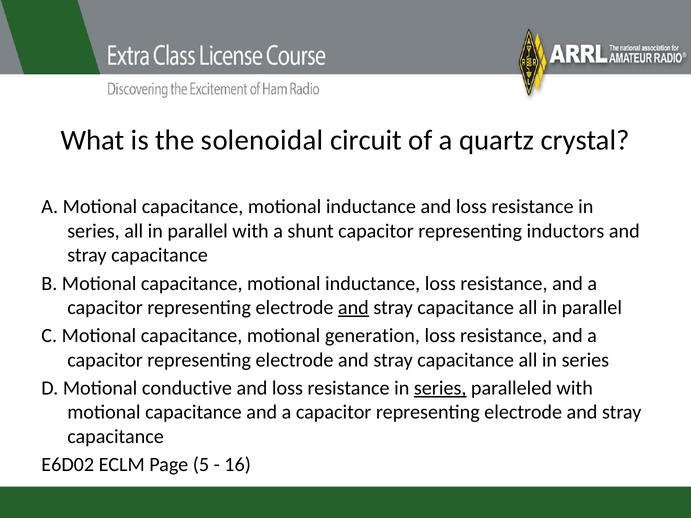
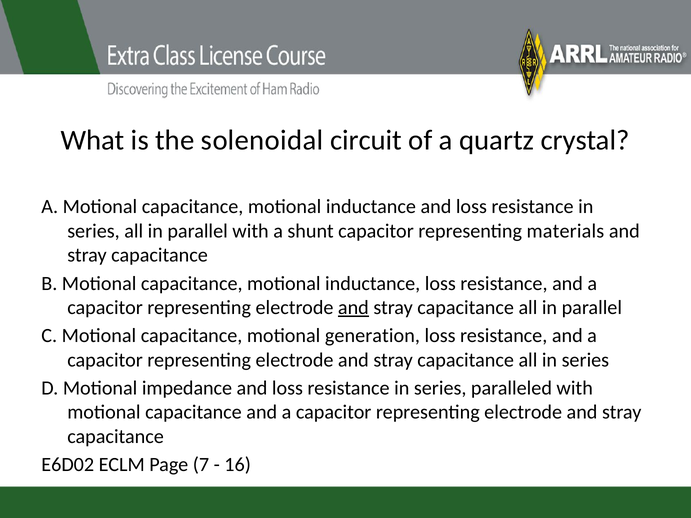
inductors: inductors -> materials
conductive: conductive -> impedance
series at (440, 388) underline: present -> none
5: 5 -> 7
